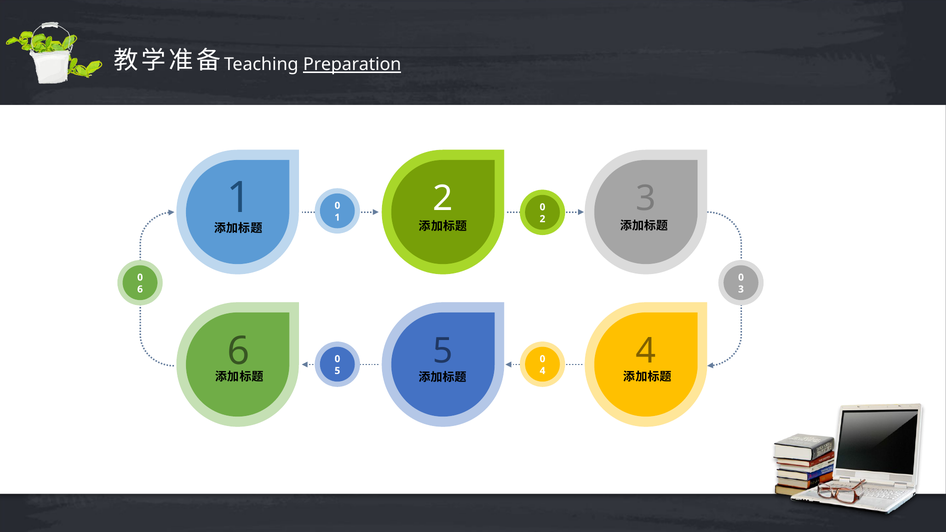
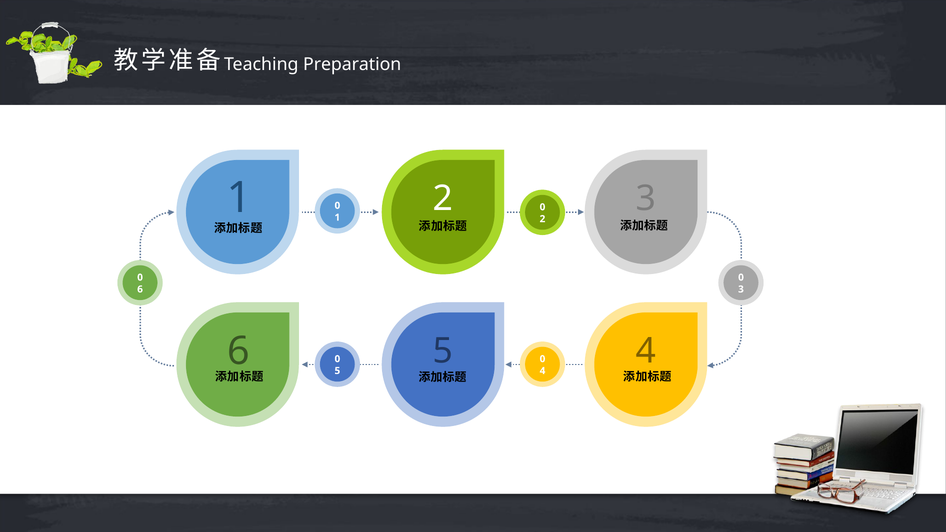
Preparation underline: present -> none
